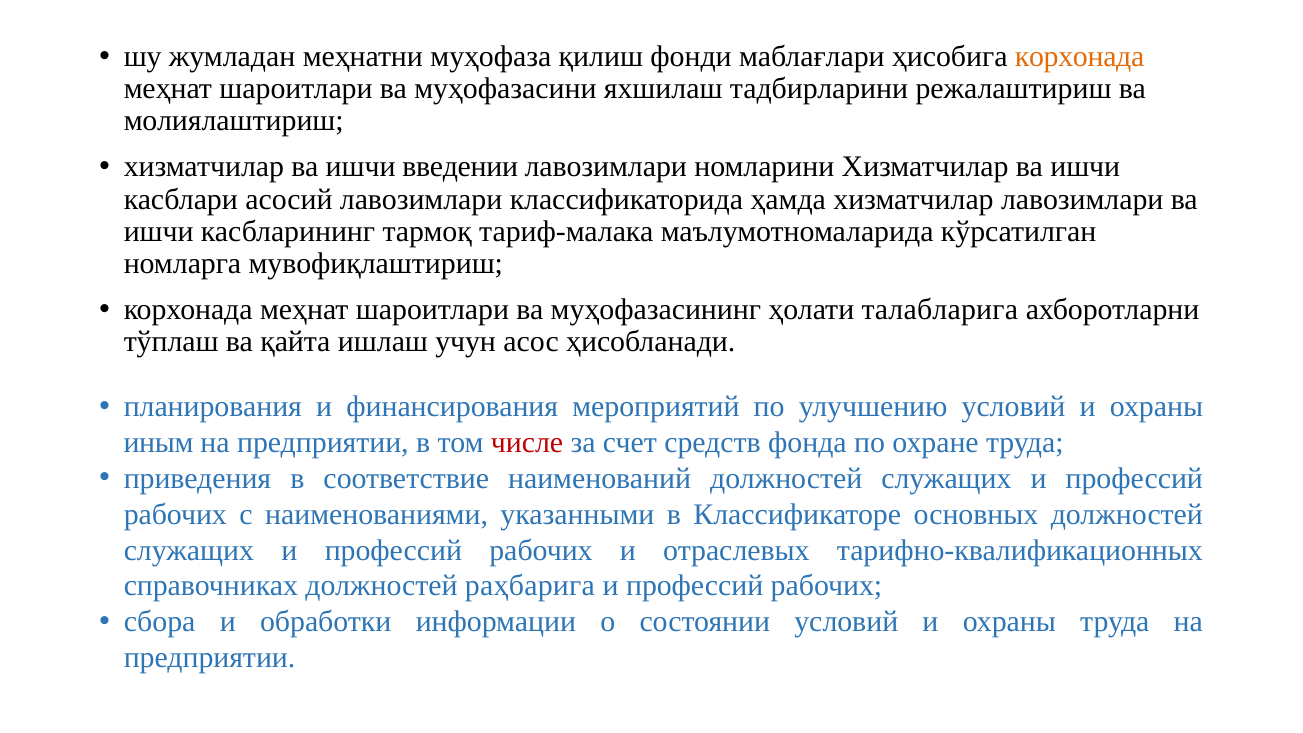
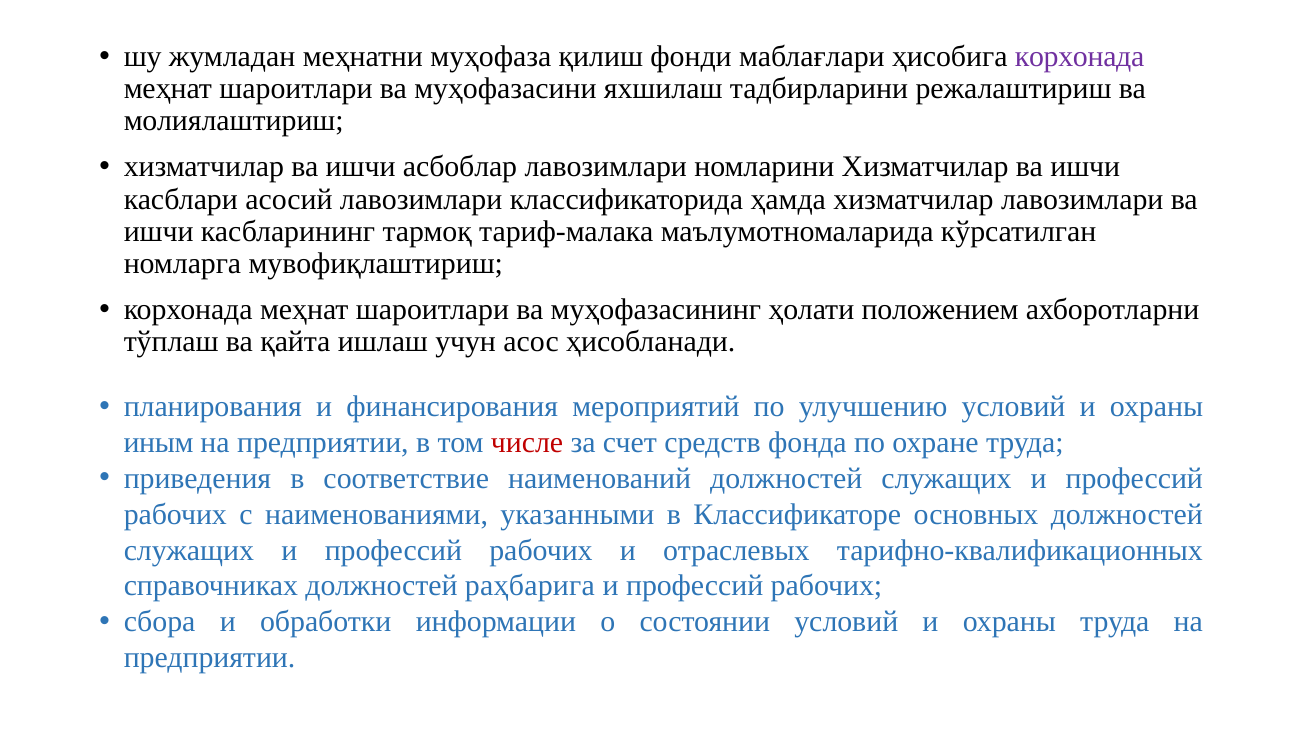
корхонада at (1080, 57) colour: orange -> purple
введении: введении -> асбоблар
талабларига: талабларига -> положением
